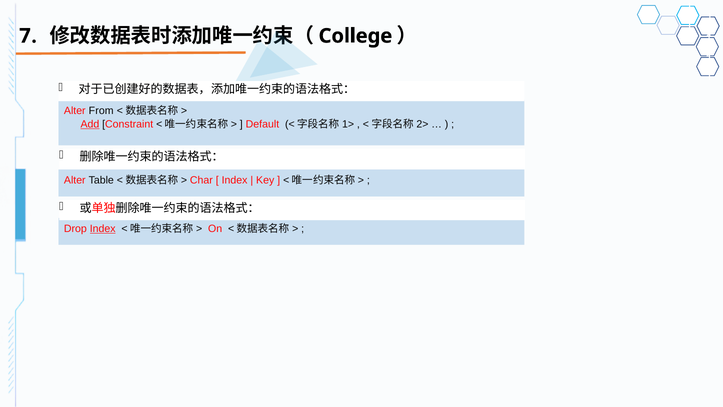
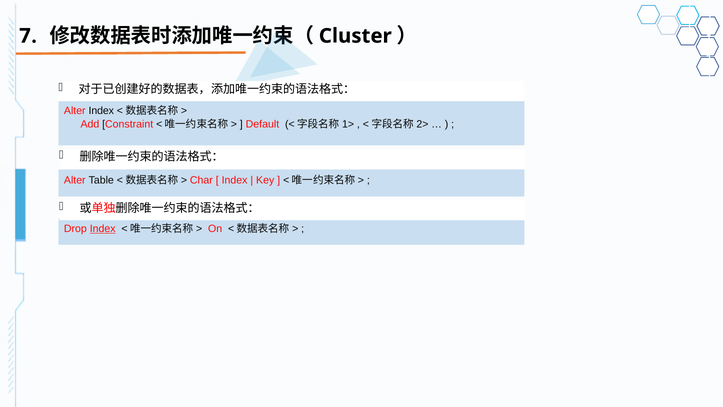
College: College -> Cluster
Alter From: From -> Index
Add underline: present -> none
